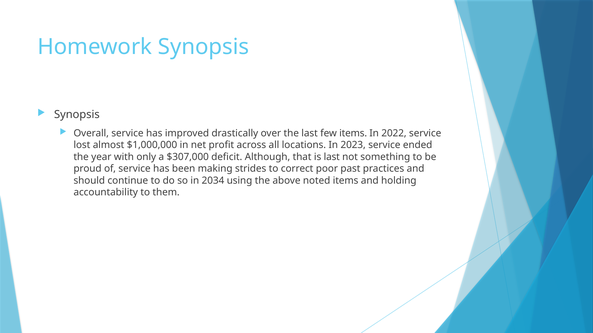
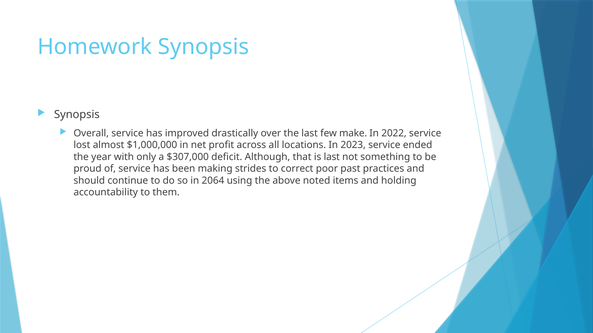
few items: items -> make
2034: 2034 -> 2064
